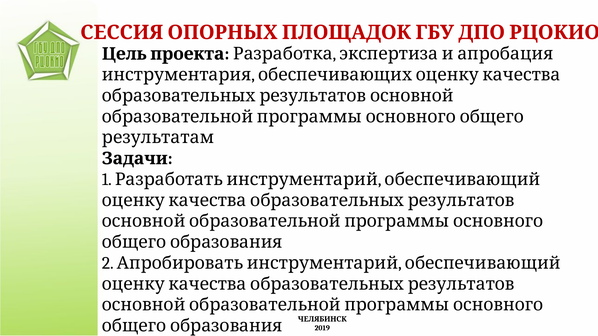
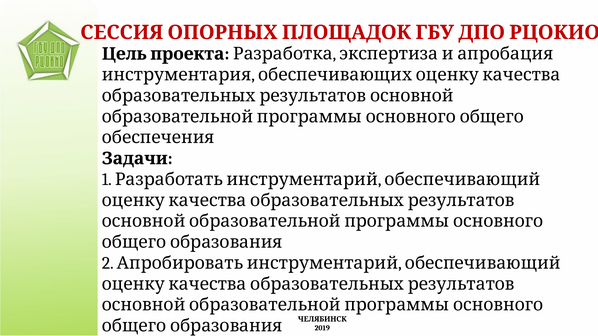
результатам: результатам -> обеспечения
